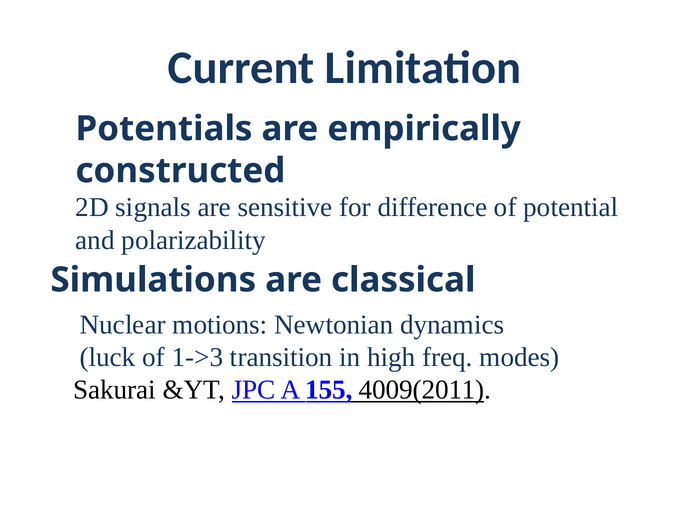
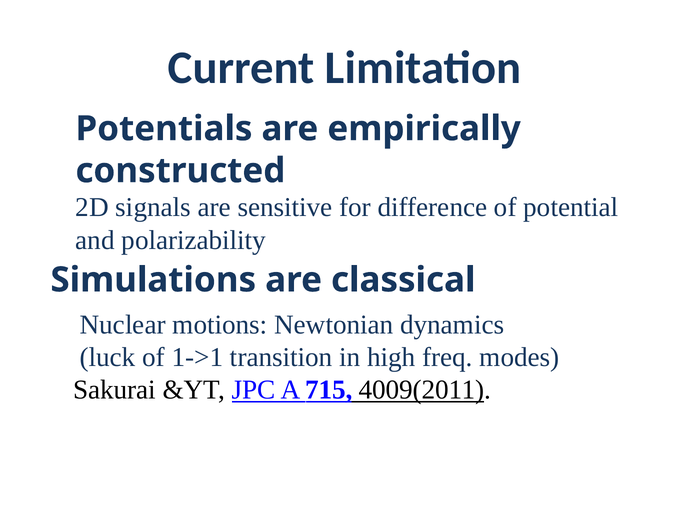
1->3: 1->3 -> 1->1
155: 155 -> 715
